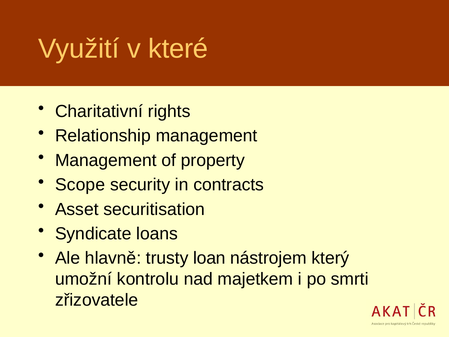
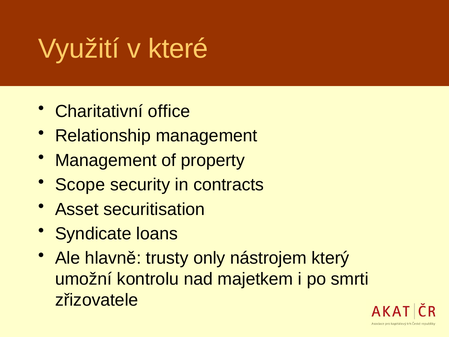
rights: rights -> office
loan: loan -> only
